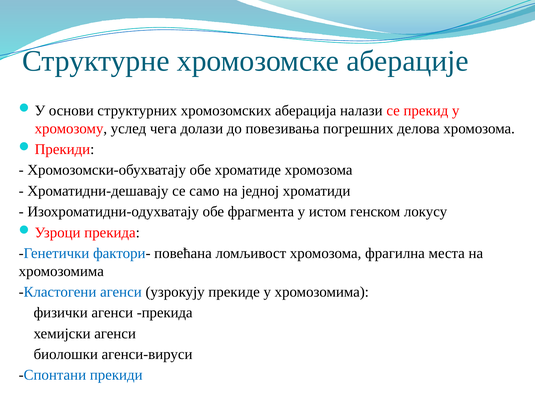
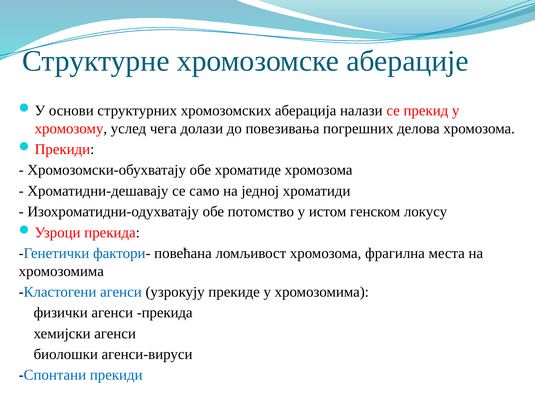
фрагмента: фрагмента -> потомство
